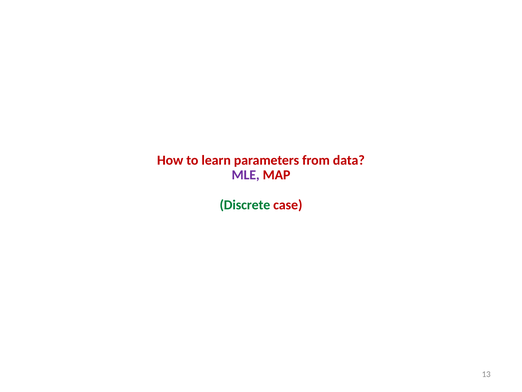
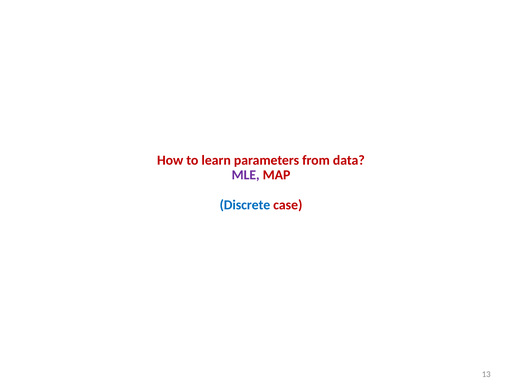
Discrete colour: green -> blue
